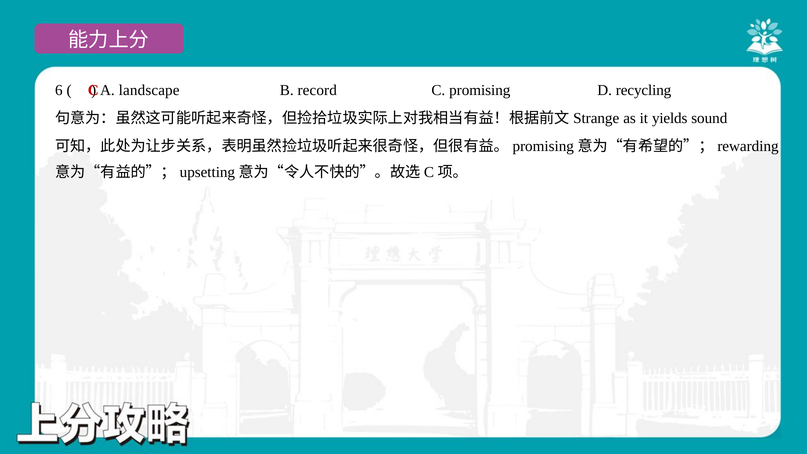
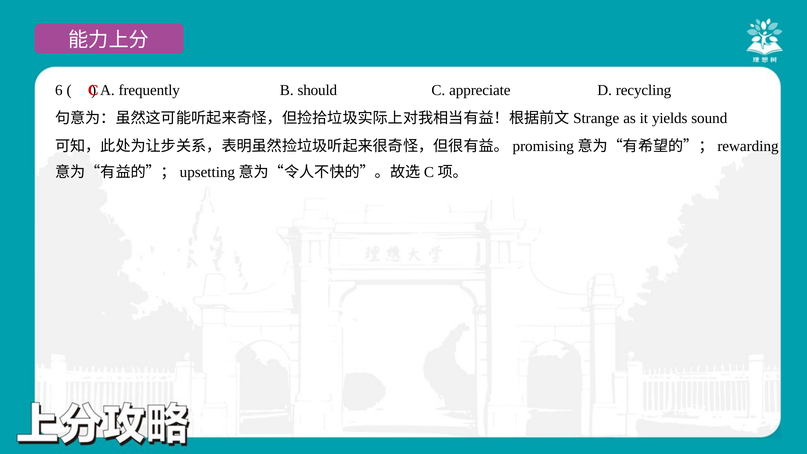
landscape: landscape -> frequently
record: record -> should
promising: promising -> appreciate
